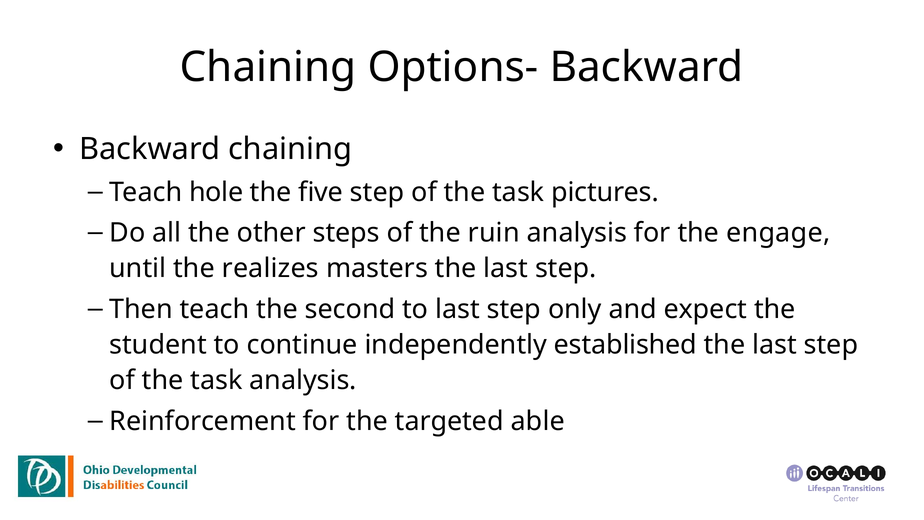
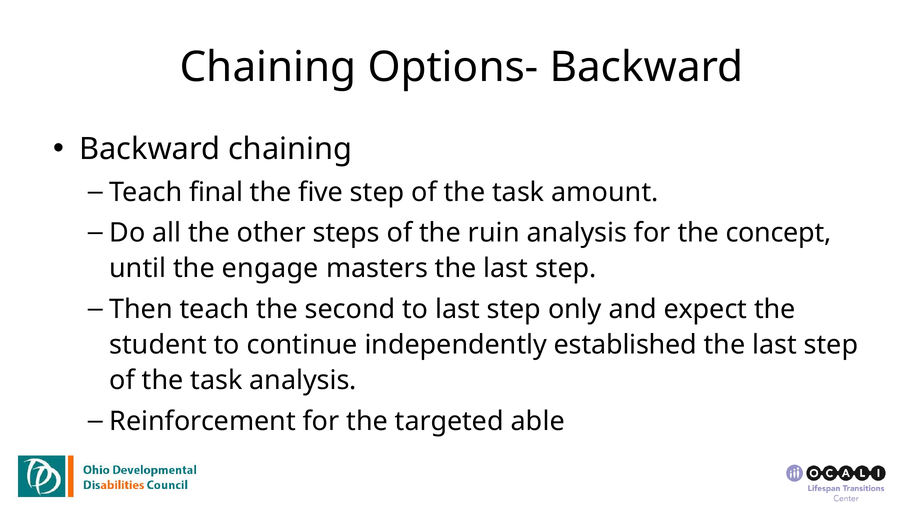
hole: hole -> final
pictures: pictures -> amount
engage: engage -> concept
realizes: realizes -> engage
